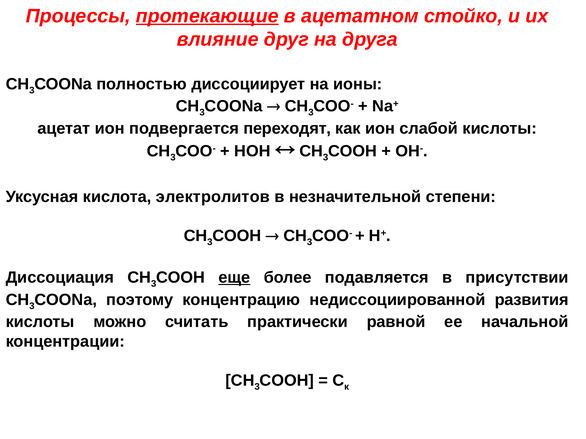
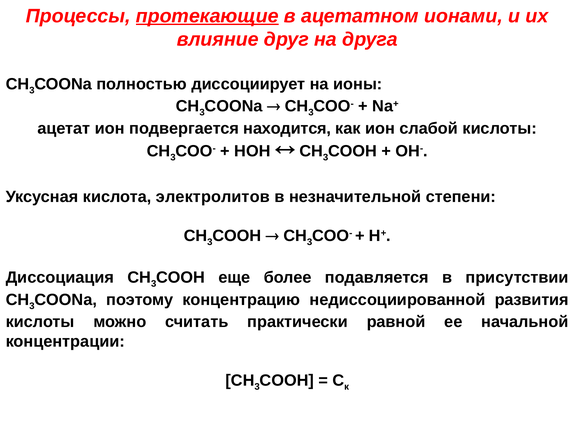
стойко: стойко -> ионами
переходят: переходят -> находится
еще underline: present -> none
